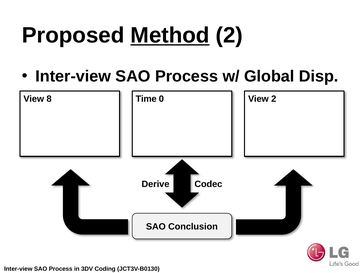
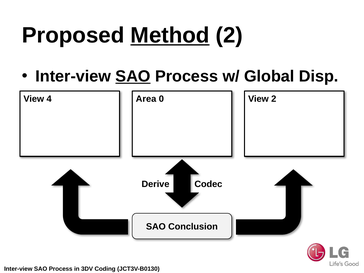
SAO at (133, 76) underline: none -> present
8: 8 -> 4
Time: Time -> Area
